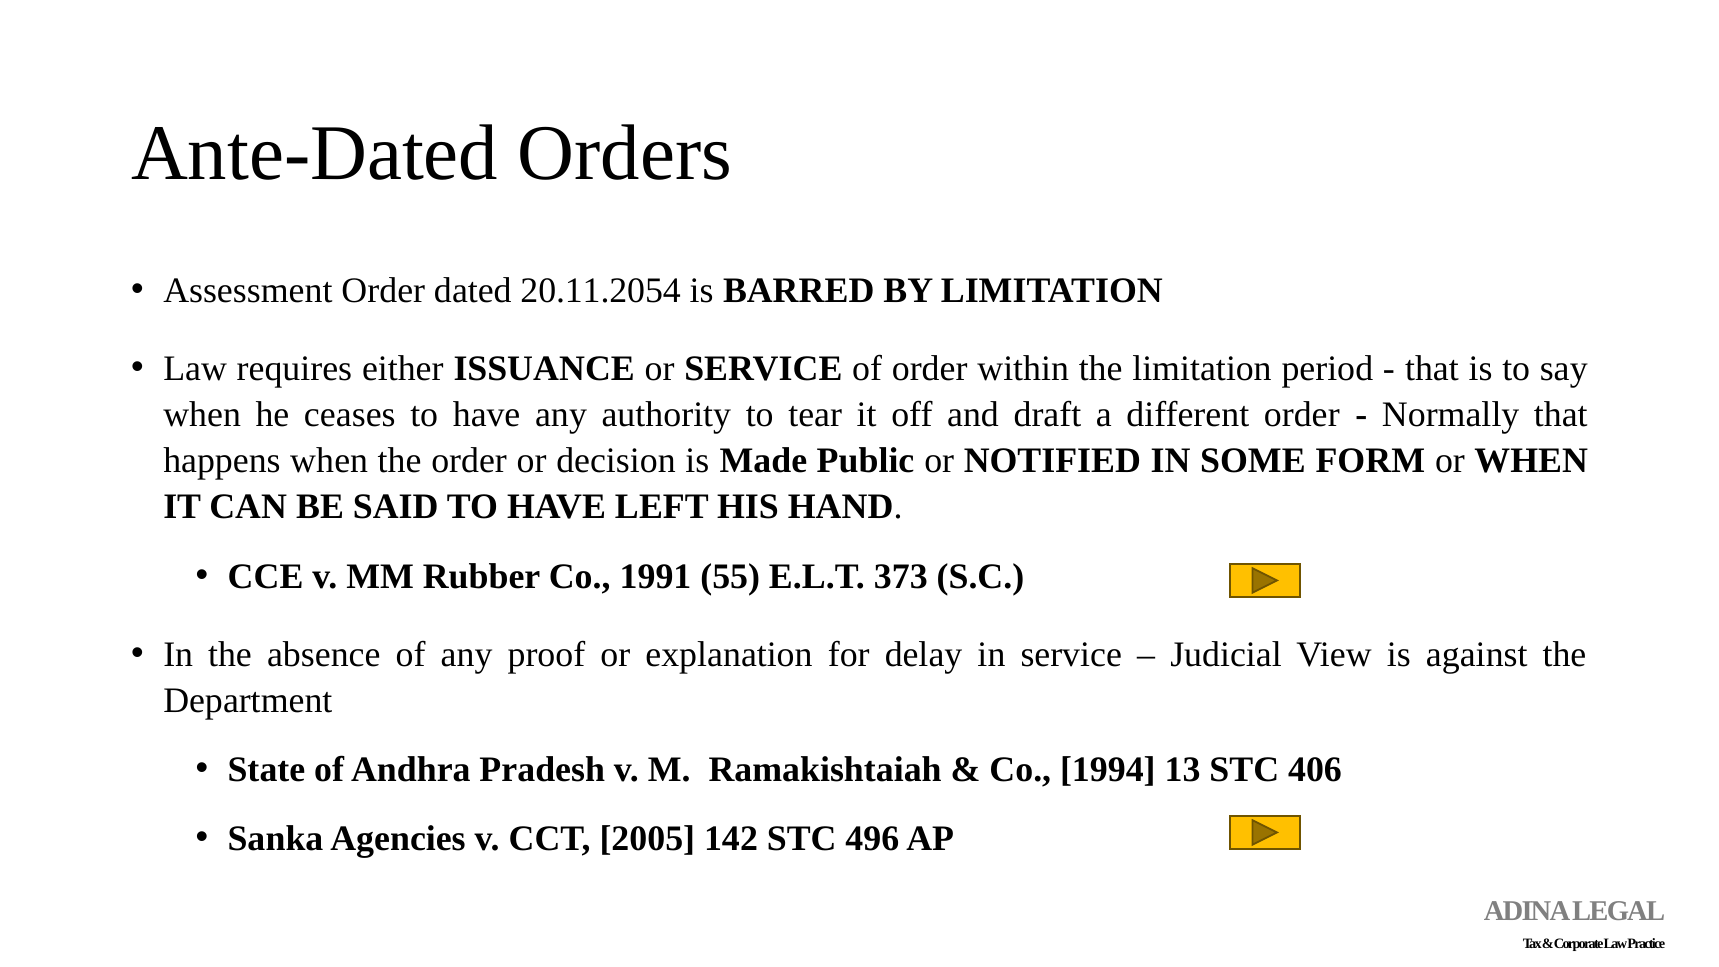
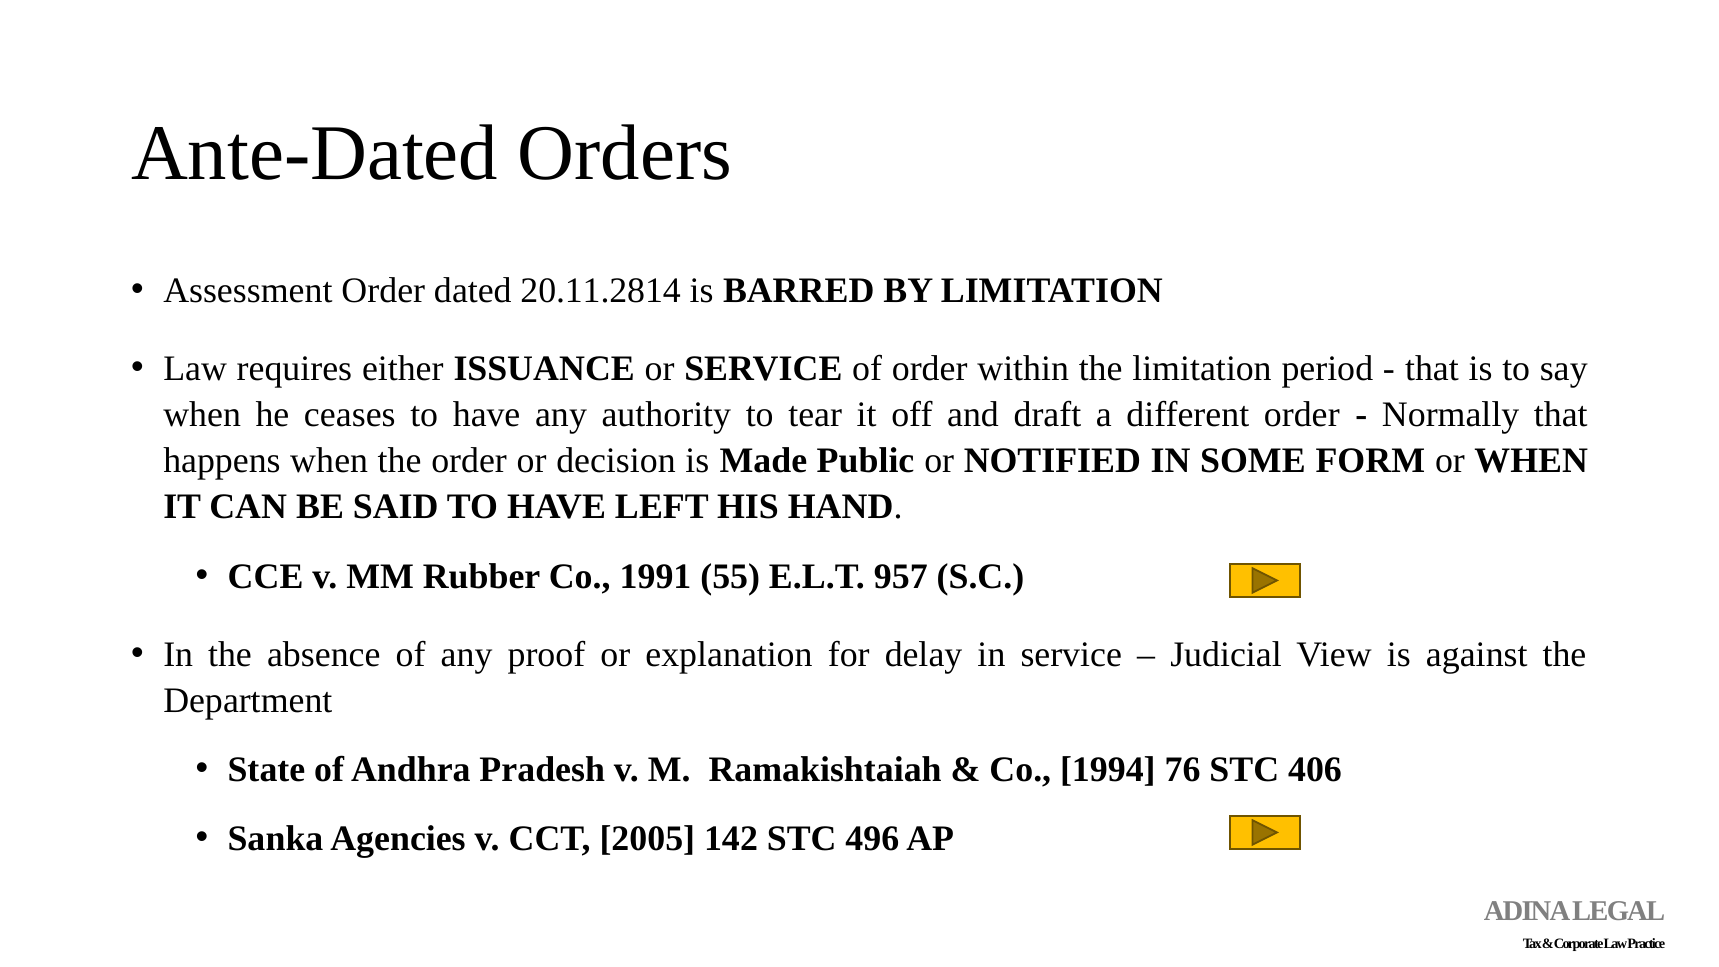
20.11.2054: 20.11.2054 -> 20.11.2814
373: 373 -> 957
13: 13 -> 76
